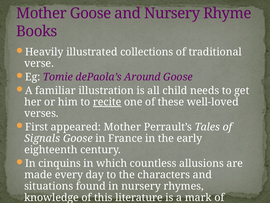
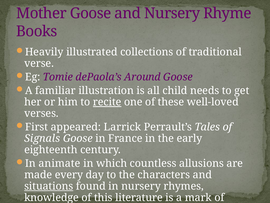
appeared Mother: Mother -> Larrick
cinquins: cinquins -> animate
situations underline: none -> present
